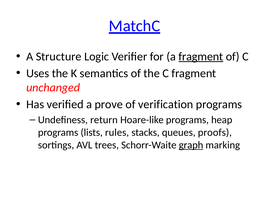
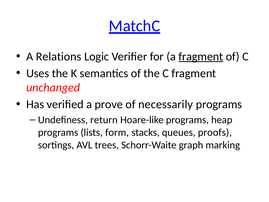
Structure: Structure -> Relations
verification: verification -> necessarily
rules: rules -> form
graph underline: present -> none
